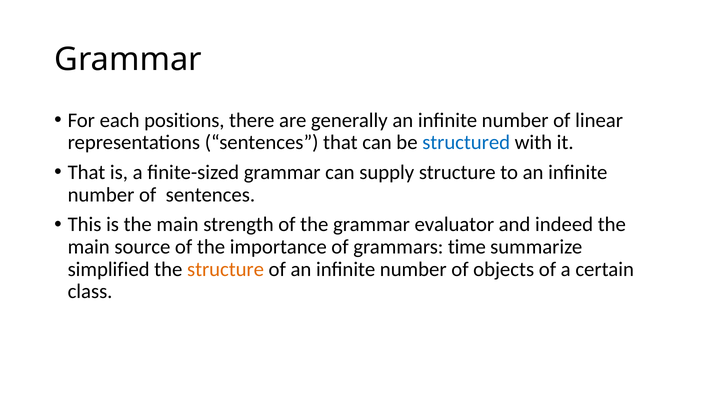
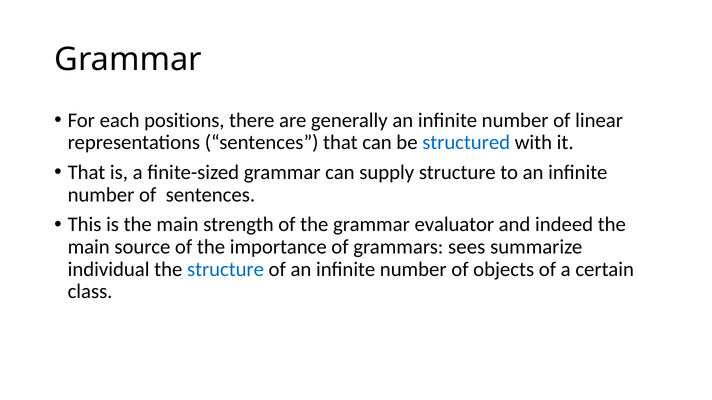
time: time -> sees
simplified: simplified -> individual
structure at (226, 270) colour: orange -> blue
